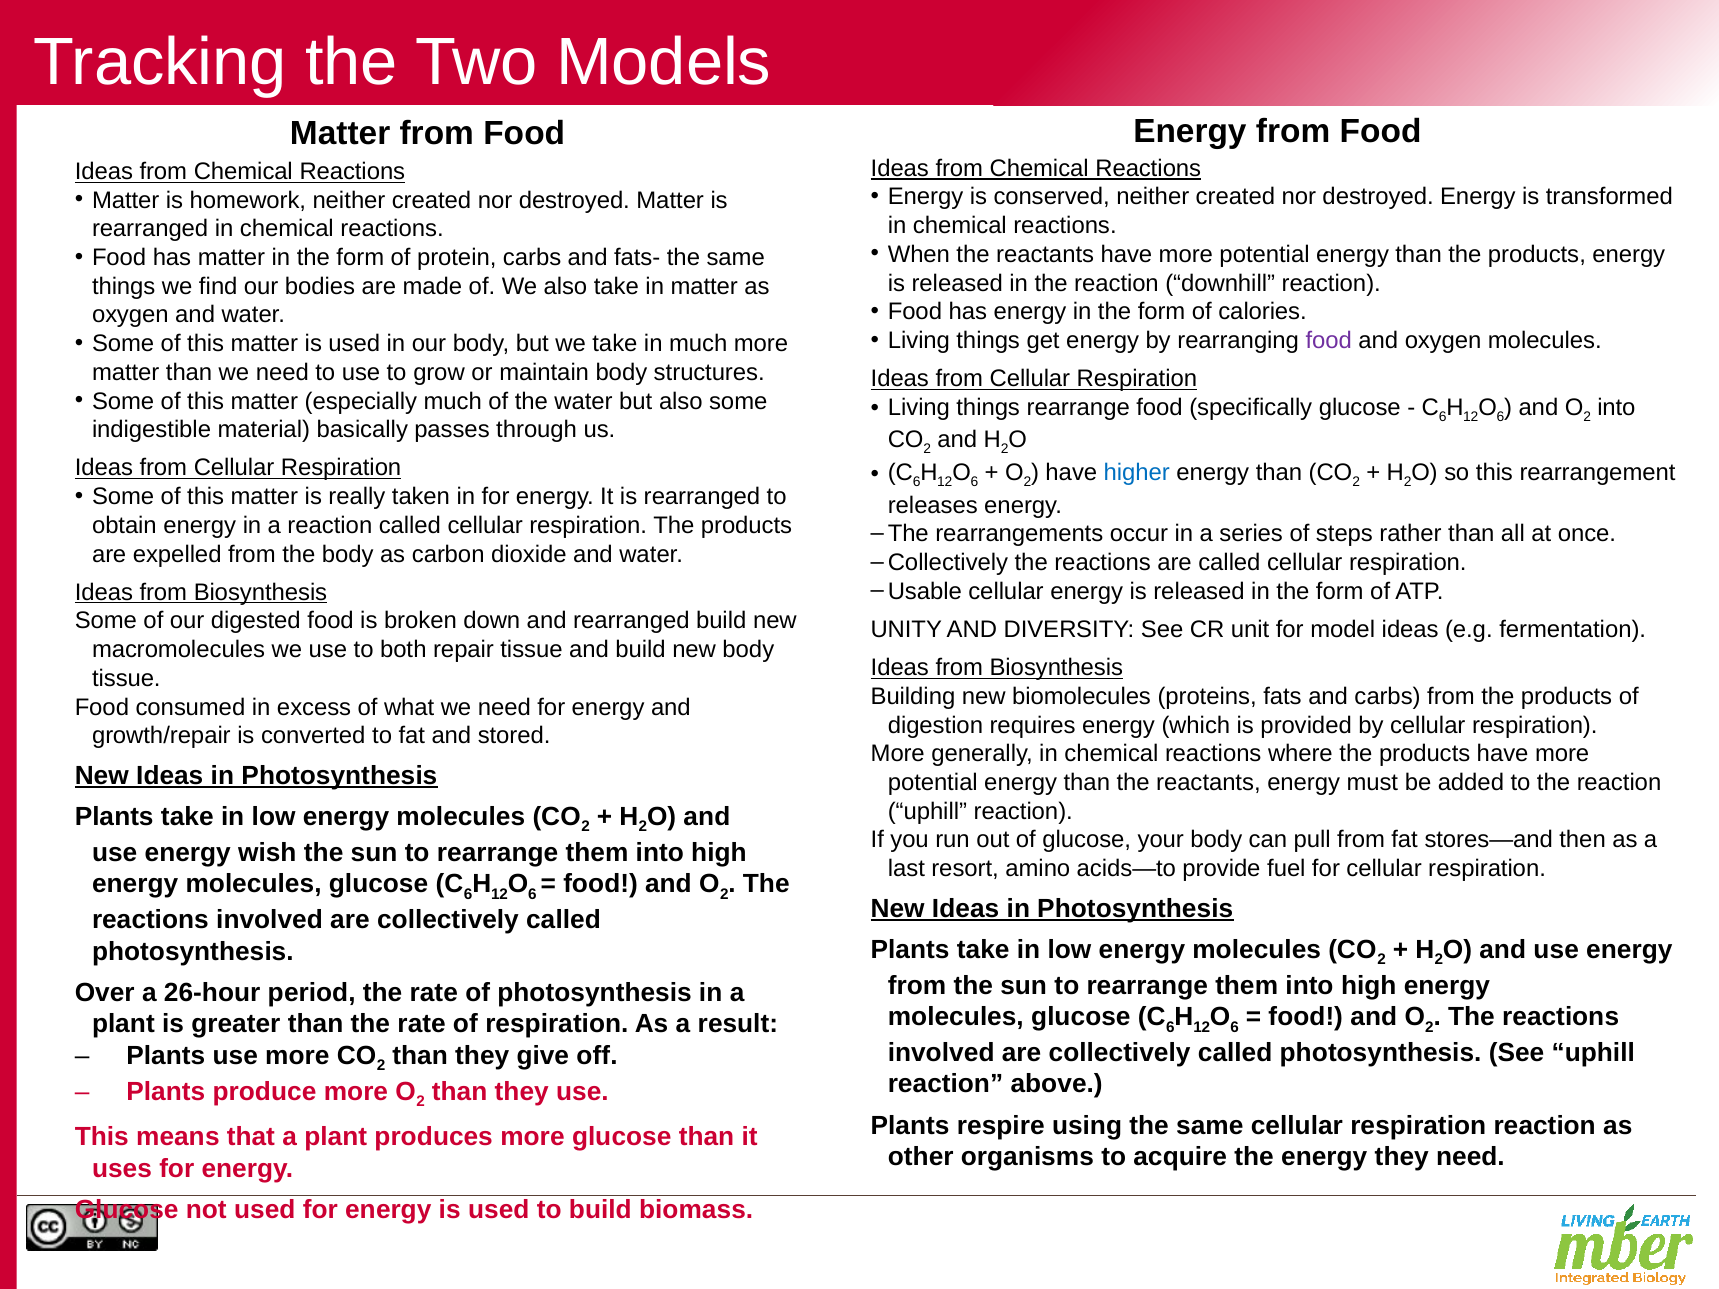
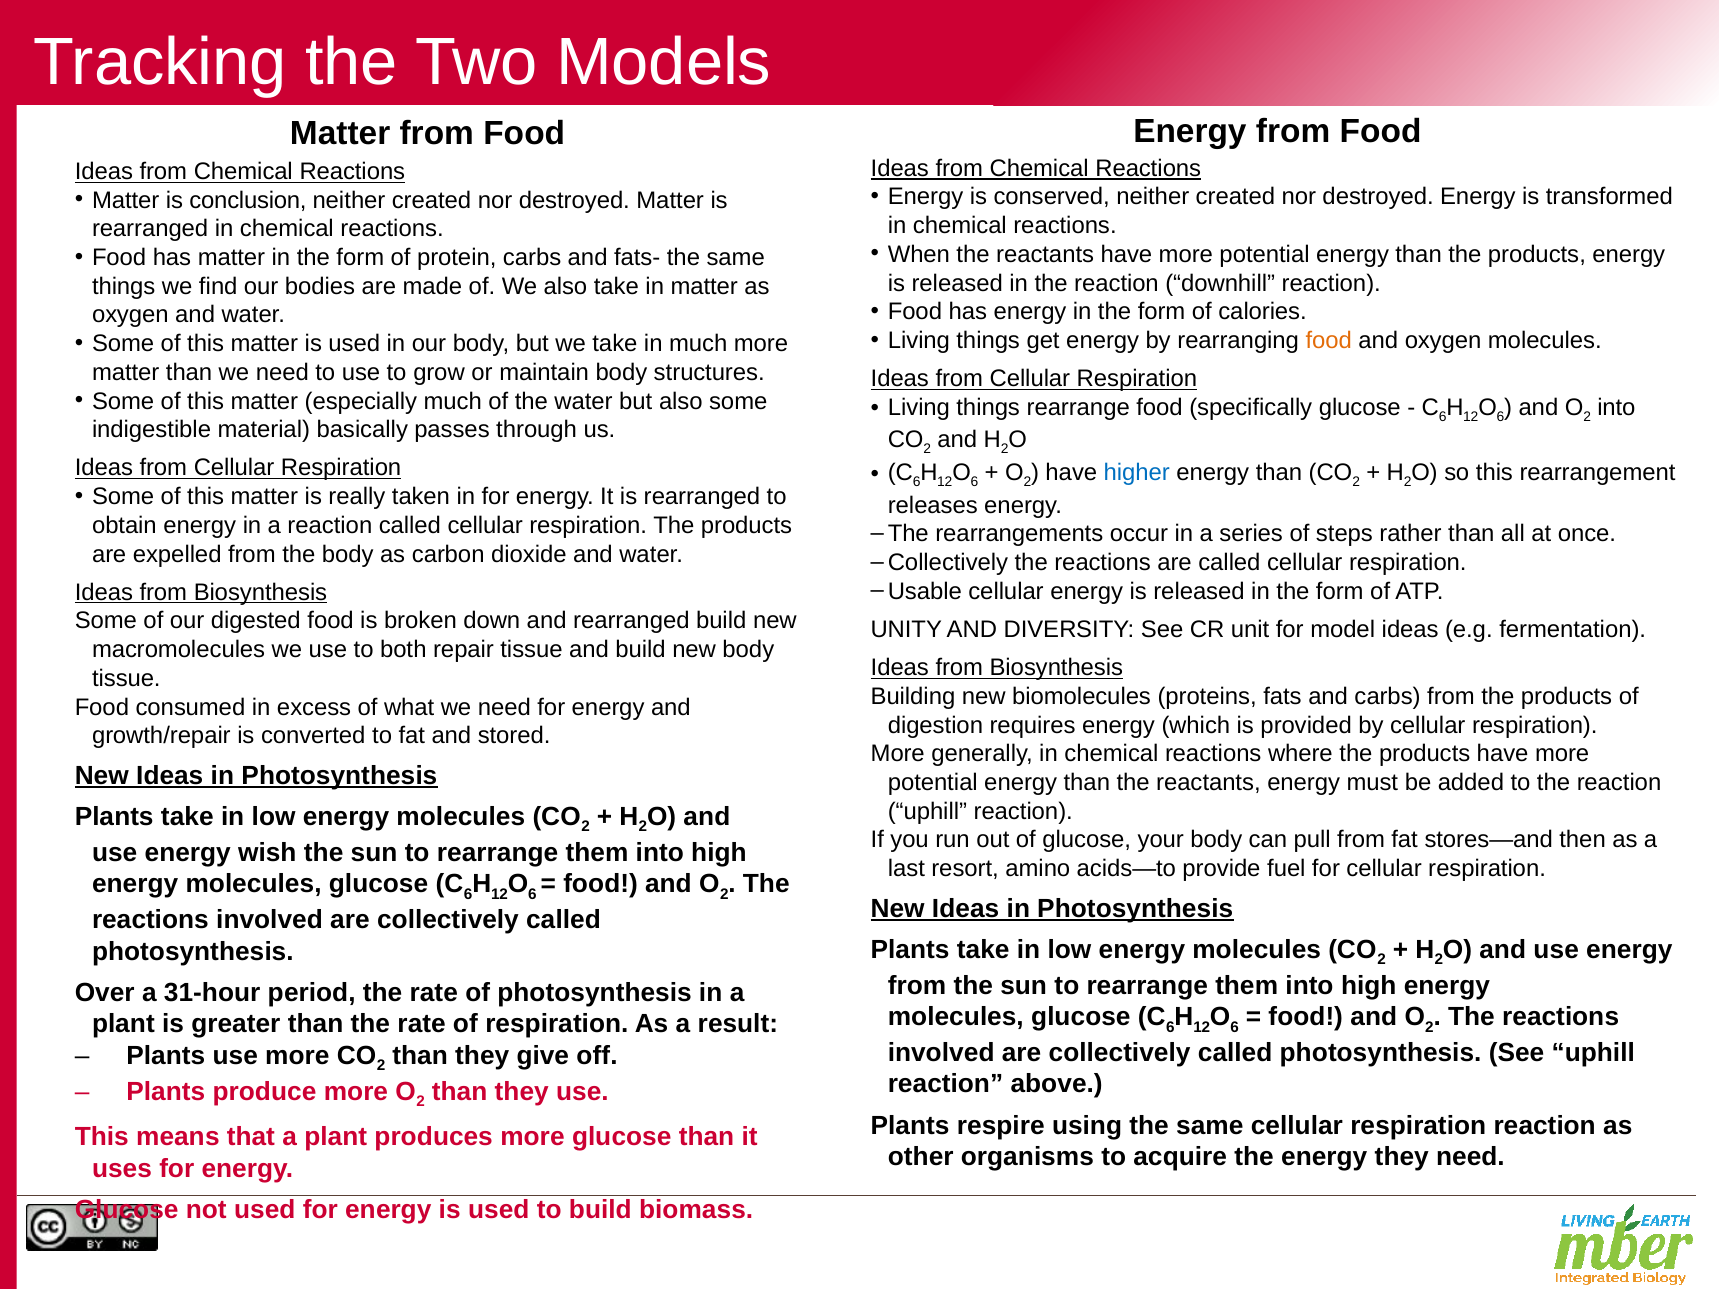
homework: homework -> conclusion
food at (1329, 341) colour: purple -> orange
26-hour: 26-hour -> 31-hour
